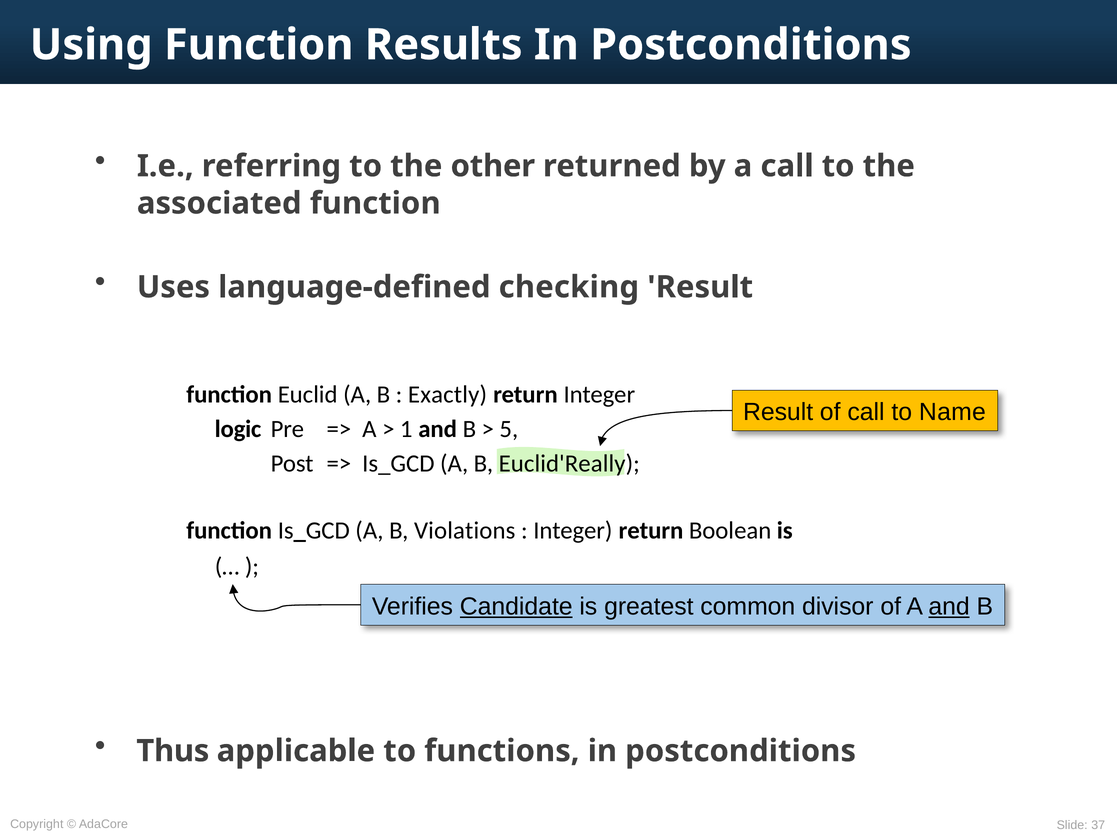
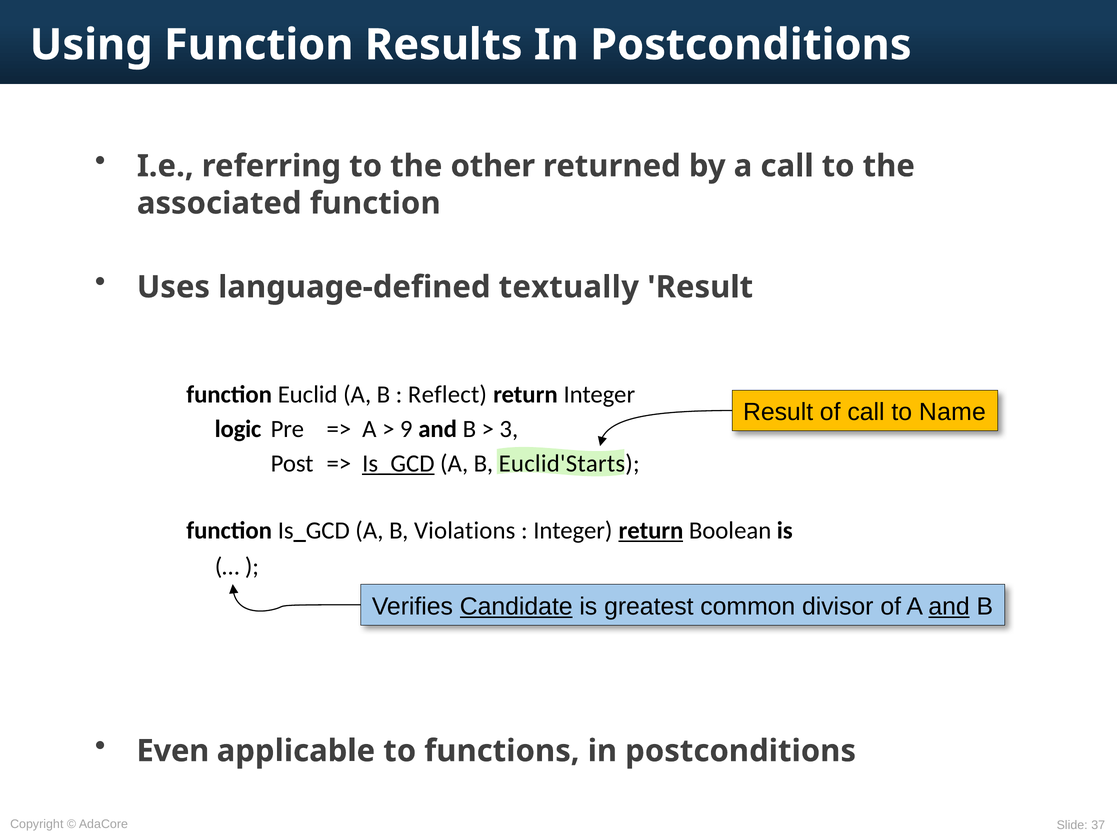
checking: checking -> textually
Exactly: Exactly -> Reflect
1: 1 -> 9
5: 5 -> 3
Is_GCD at (398, 463) underline: none -> present
Euclid'Really: Euclid'Really -> Euclid'Starts
return at (651, 530) underline: none -> present
Thus: Thus -> Even
